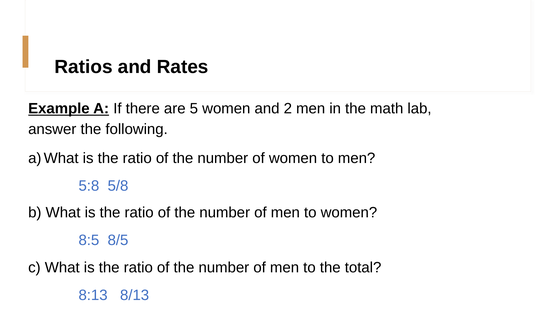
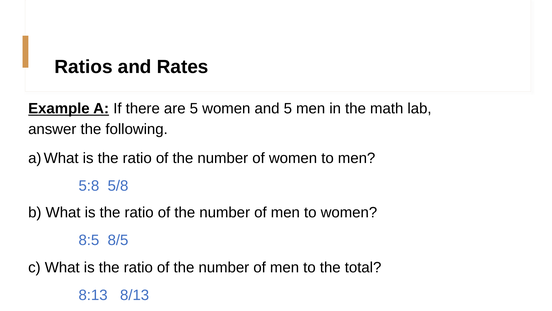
and 2: 2 -> 5
